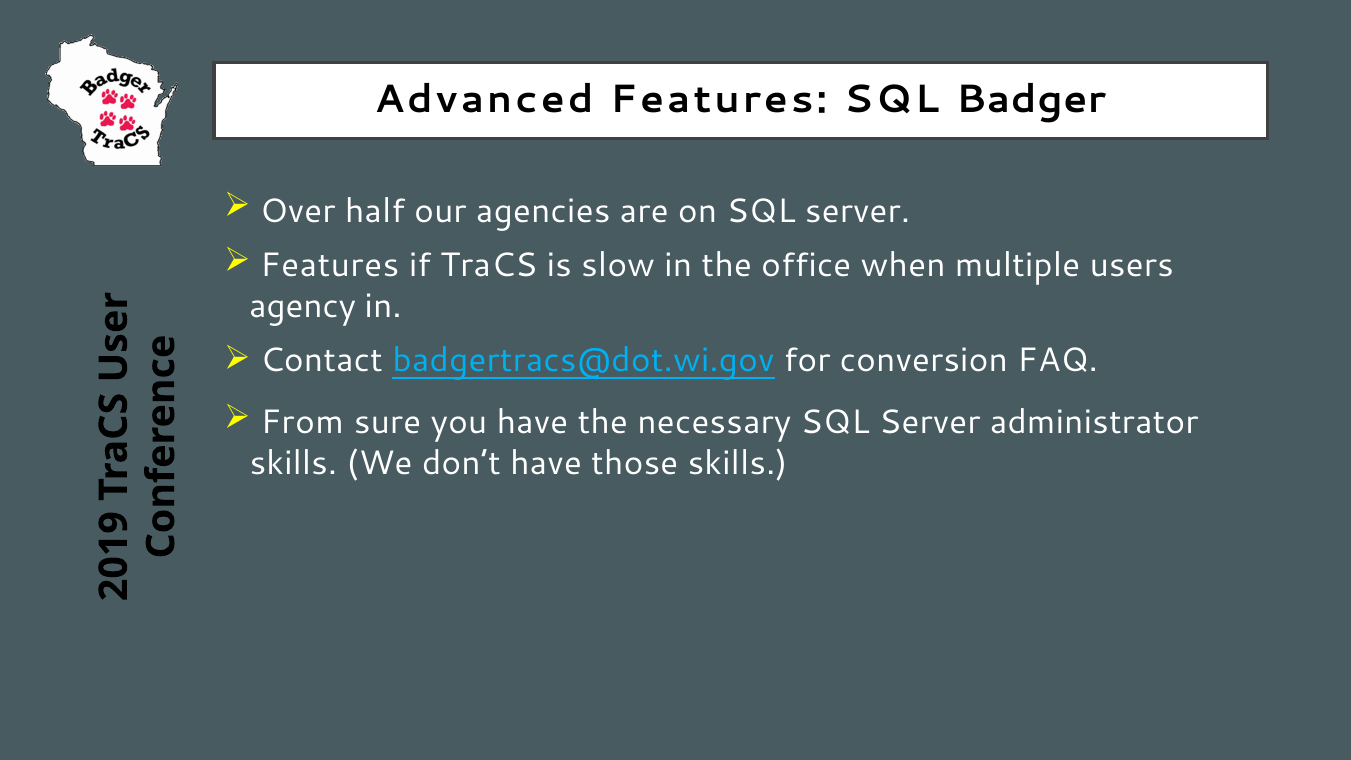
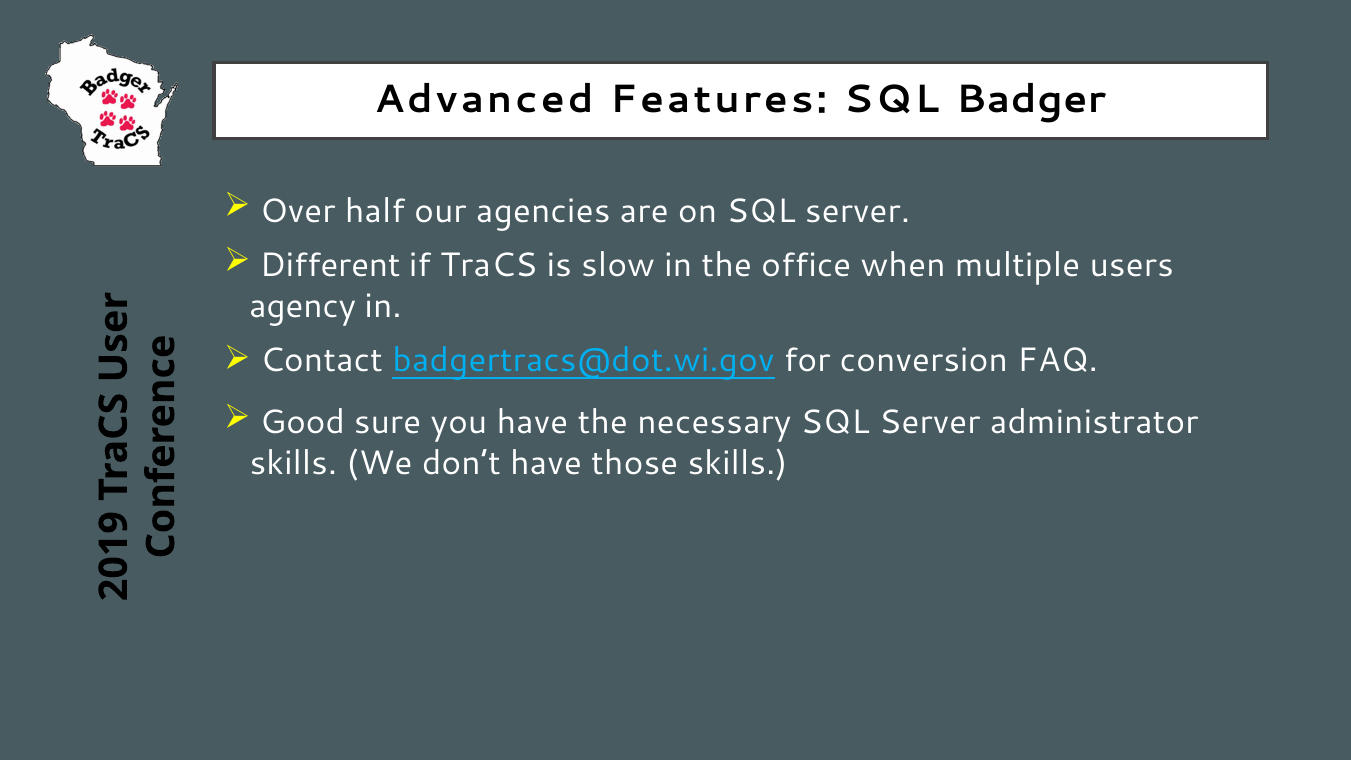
Features at (330, 265): Features -> Different
From: From -> Good
